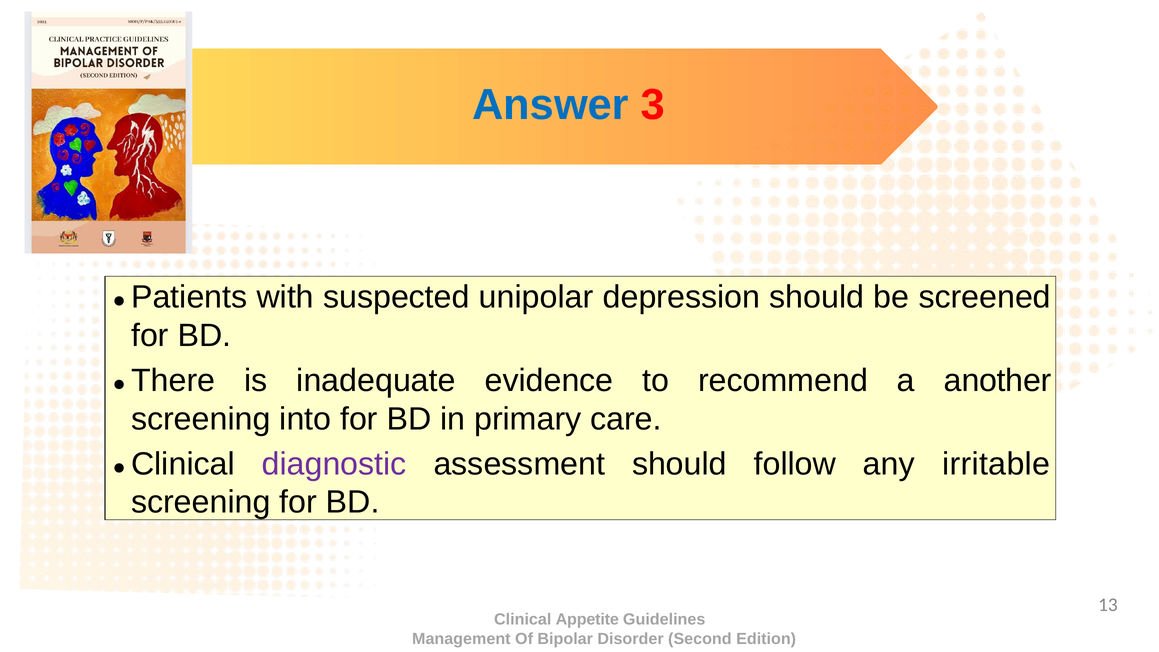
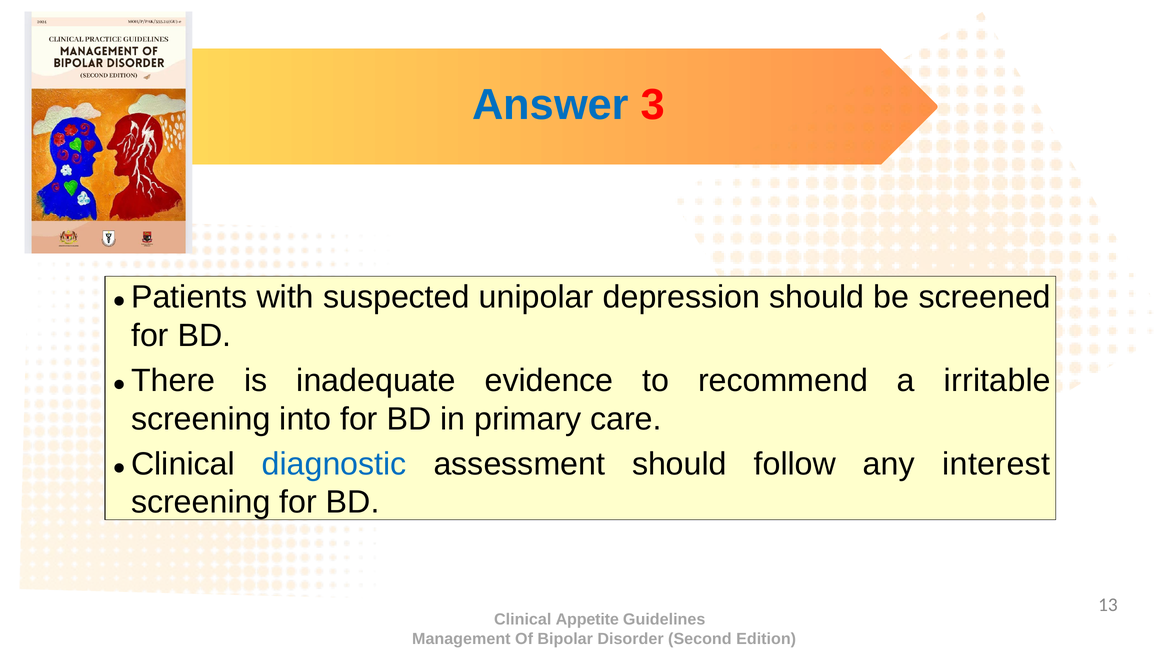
another: another -> irritable
diagnostic colour: purple -> blue
irritable: irritable -> interest
